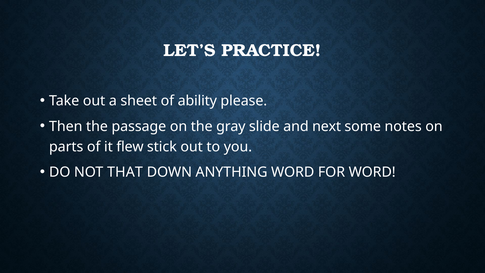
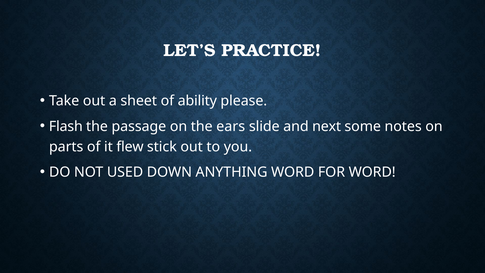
Then: Then -> Flash
gray: gray -> ears
THAT: THAT -> USED
